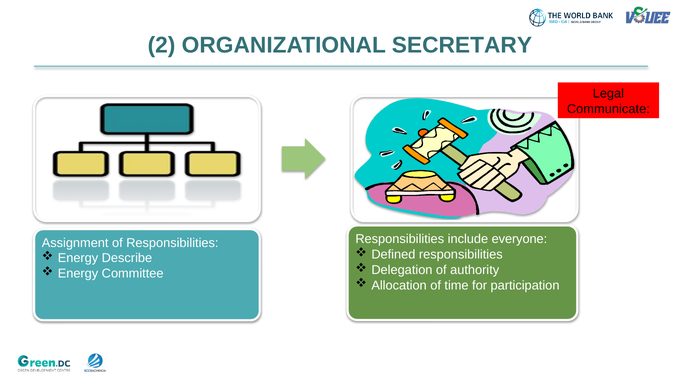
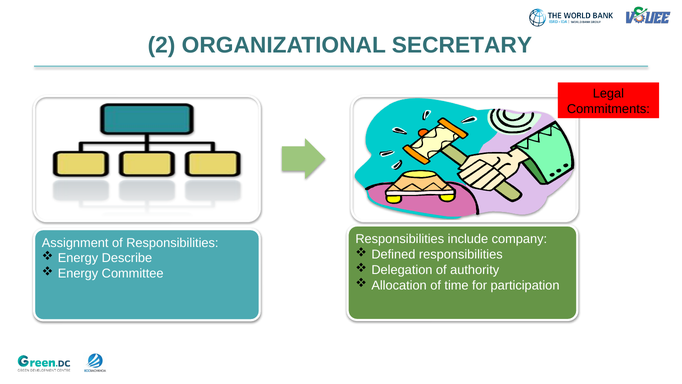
Communicate: Communicate -> Commitments
everyone: everyone -> company
